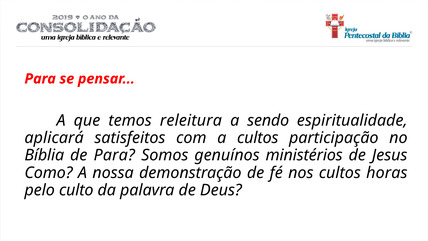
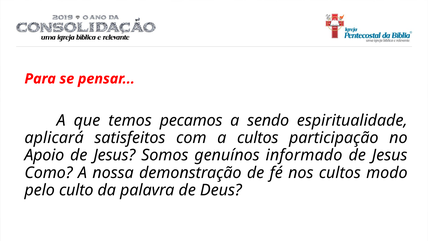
releitura: releitura -> pecamos
Bíblia: Bíblia -> Apoio
Para at (114, 155): Para -> Jesus
ministérios: ministérios -> informado
horas: horas -> modo
